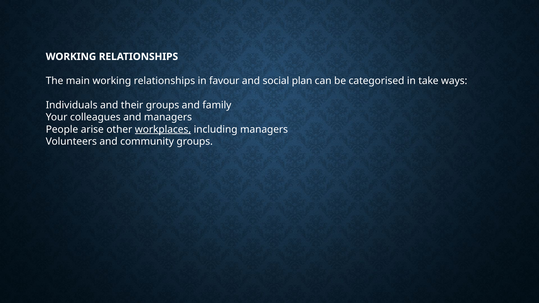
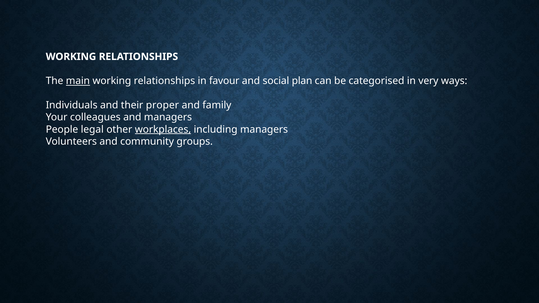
main underline: none -> present
take: take -> very
their groups: groups -> proper
arise: arise -> legal
